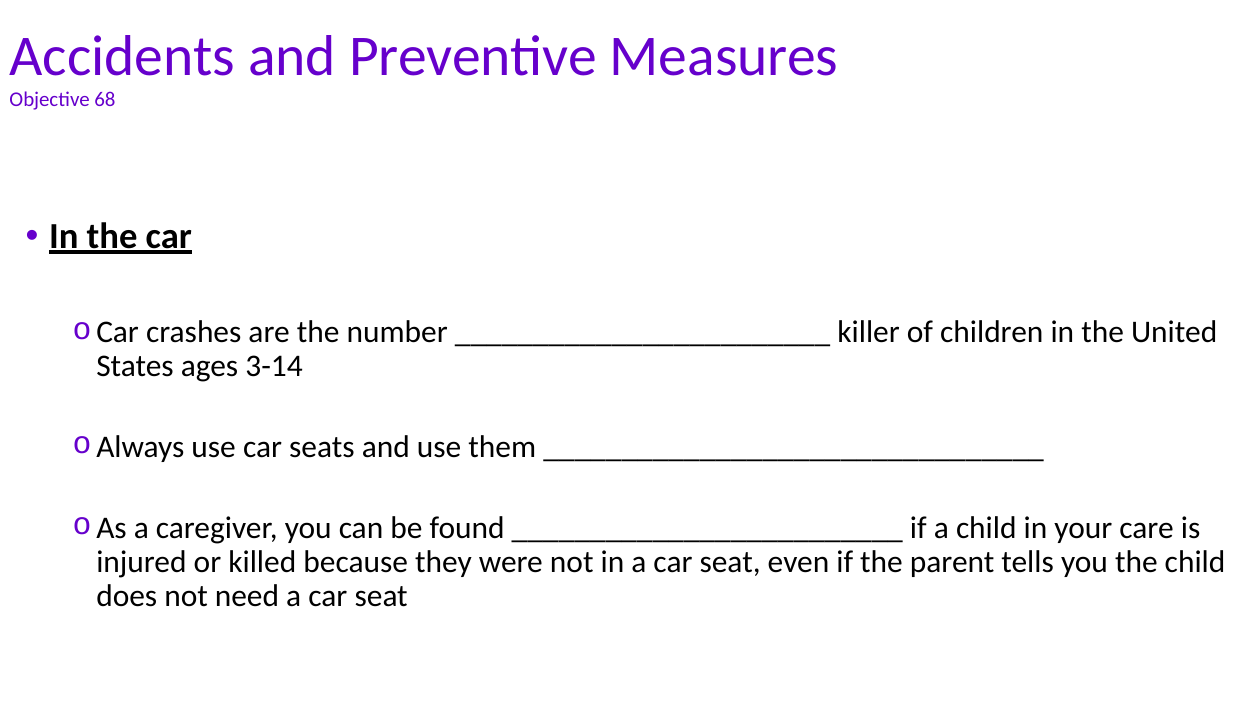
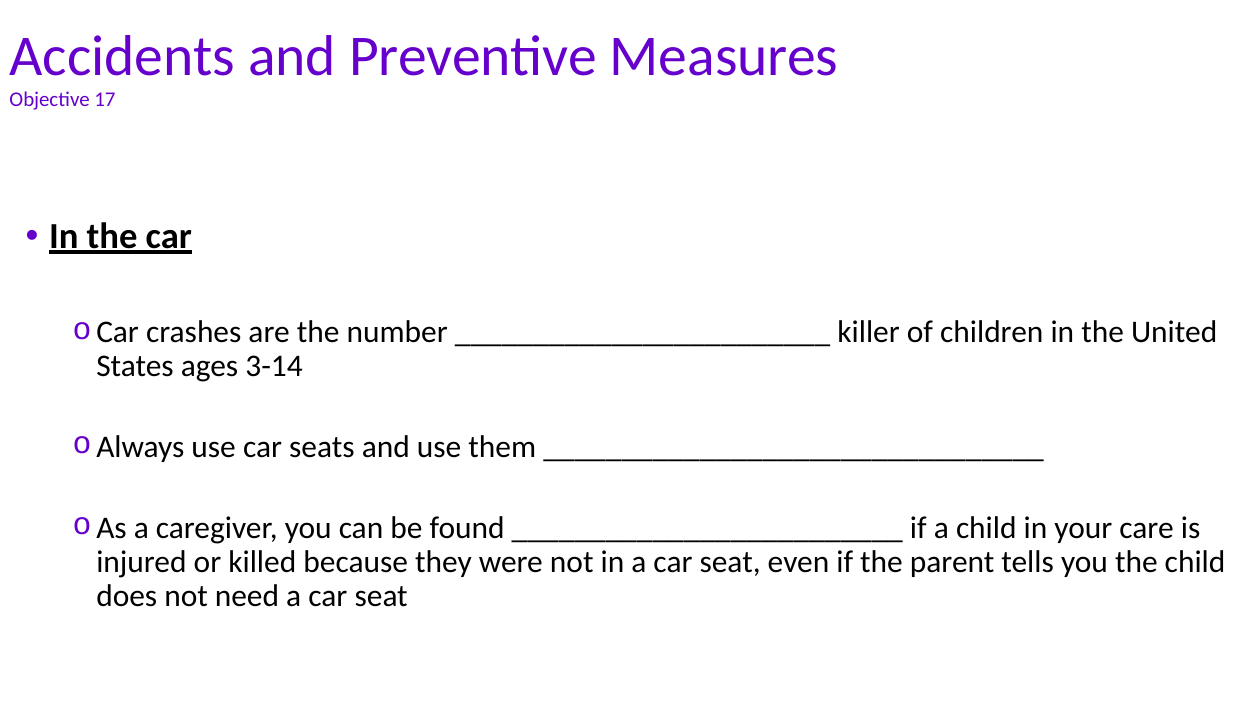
68: 68 -> 17
